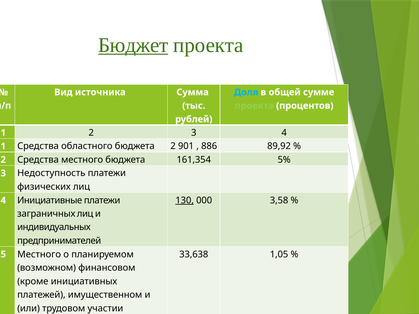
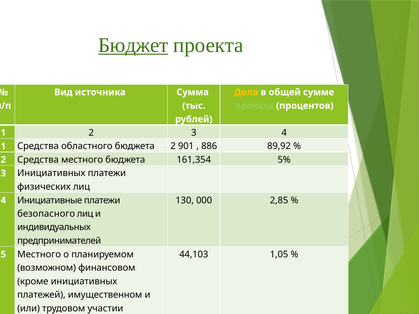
Доля colour: light blue -> yellow
3 Недоступность: Недоступность -> Инициативных
130 underline: present -> none
3,58: 3,58 -> 2,85
заграничных: заграничных -> безопасного
33,638: 33,638 -> 44,103
